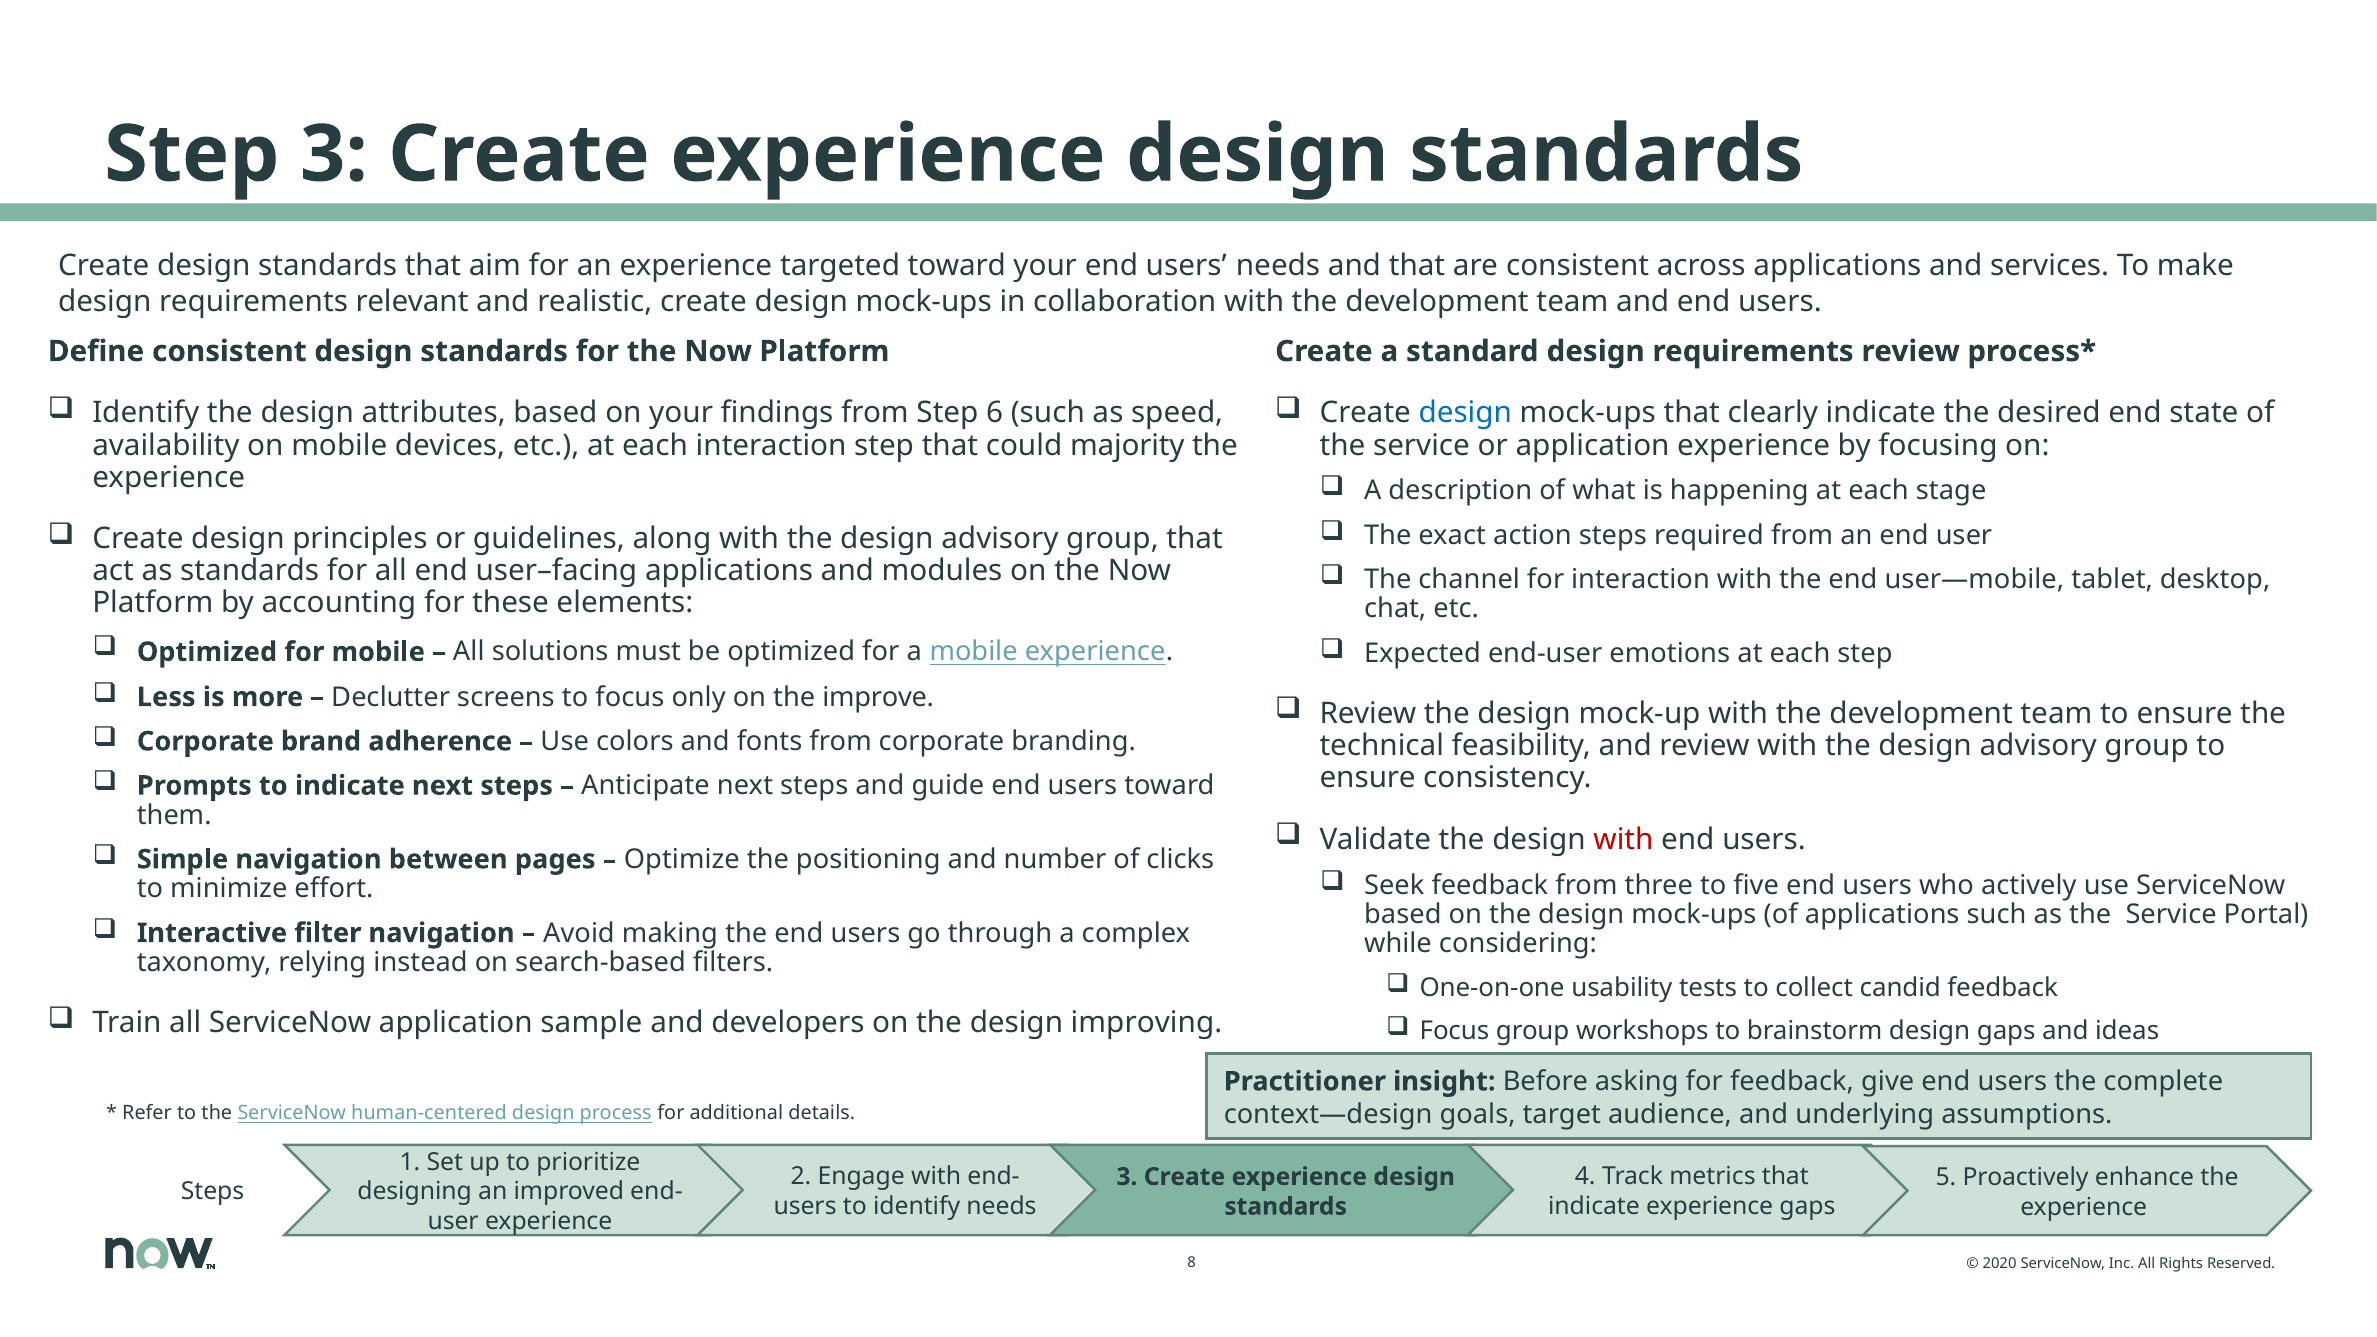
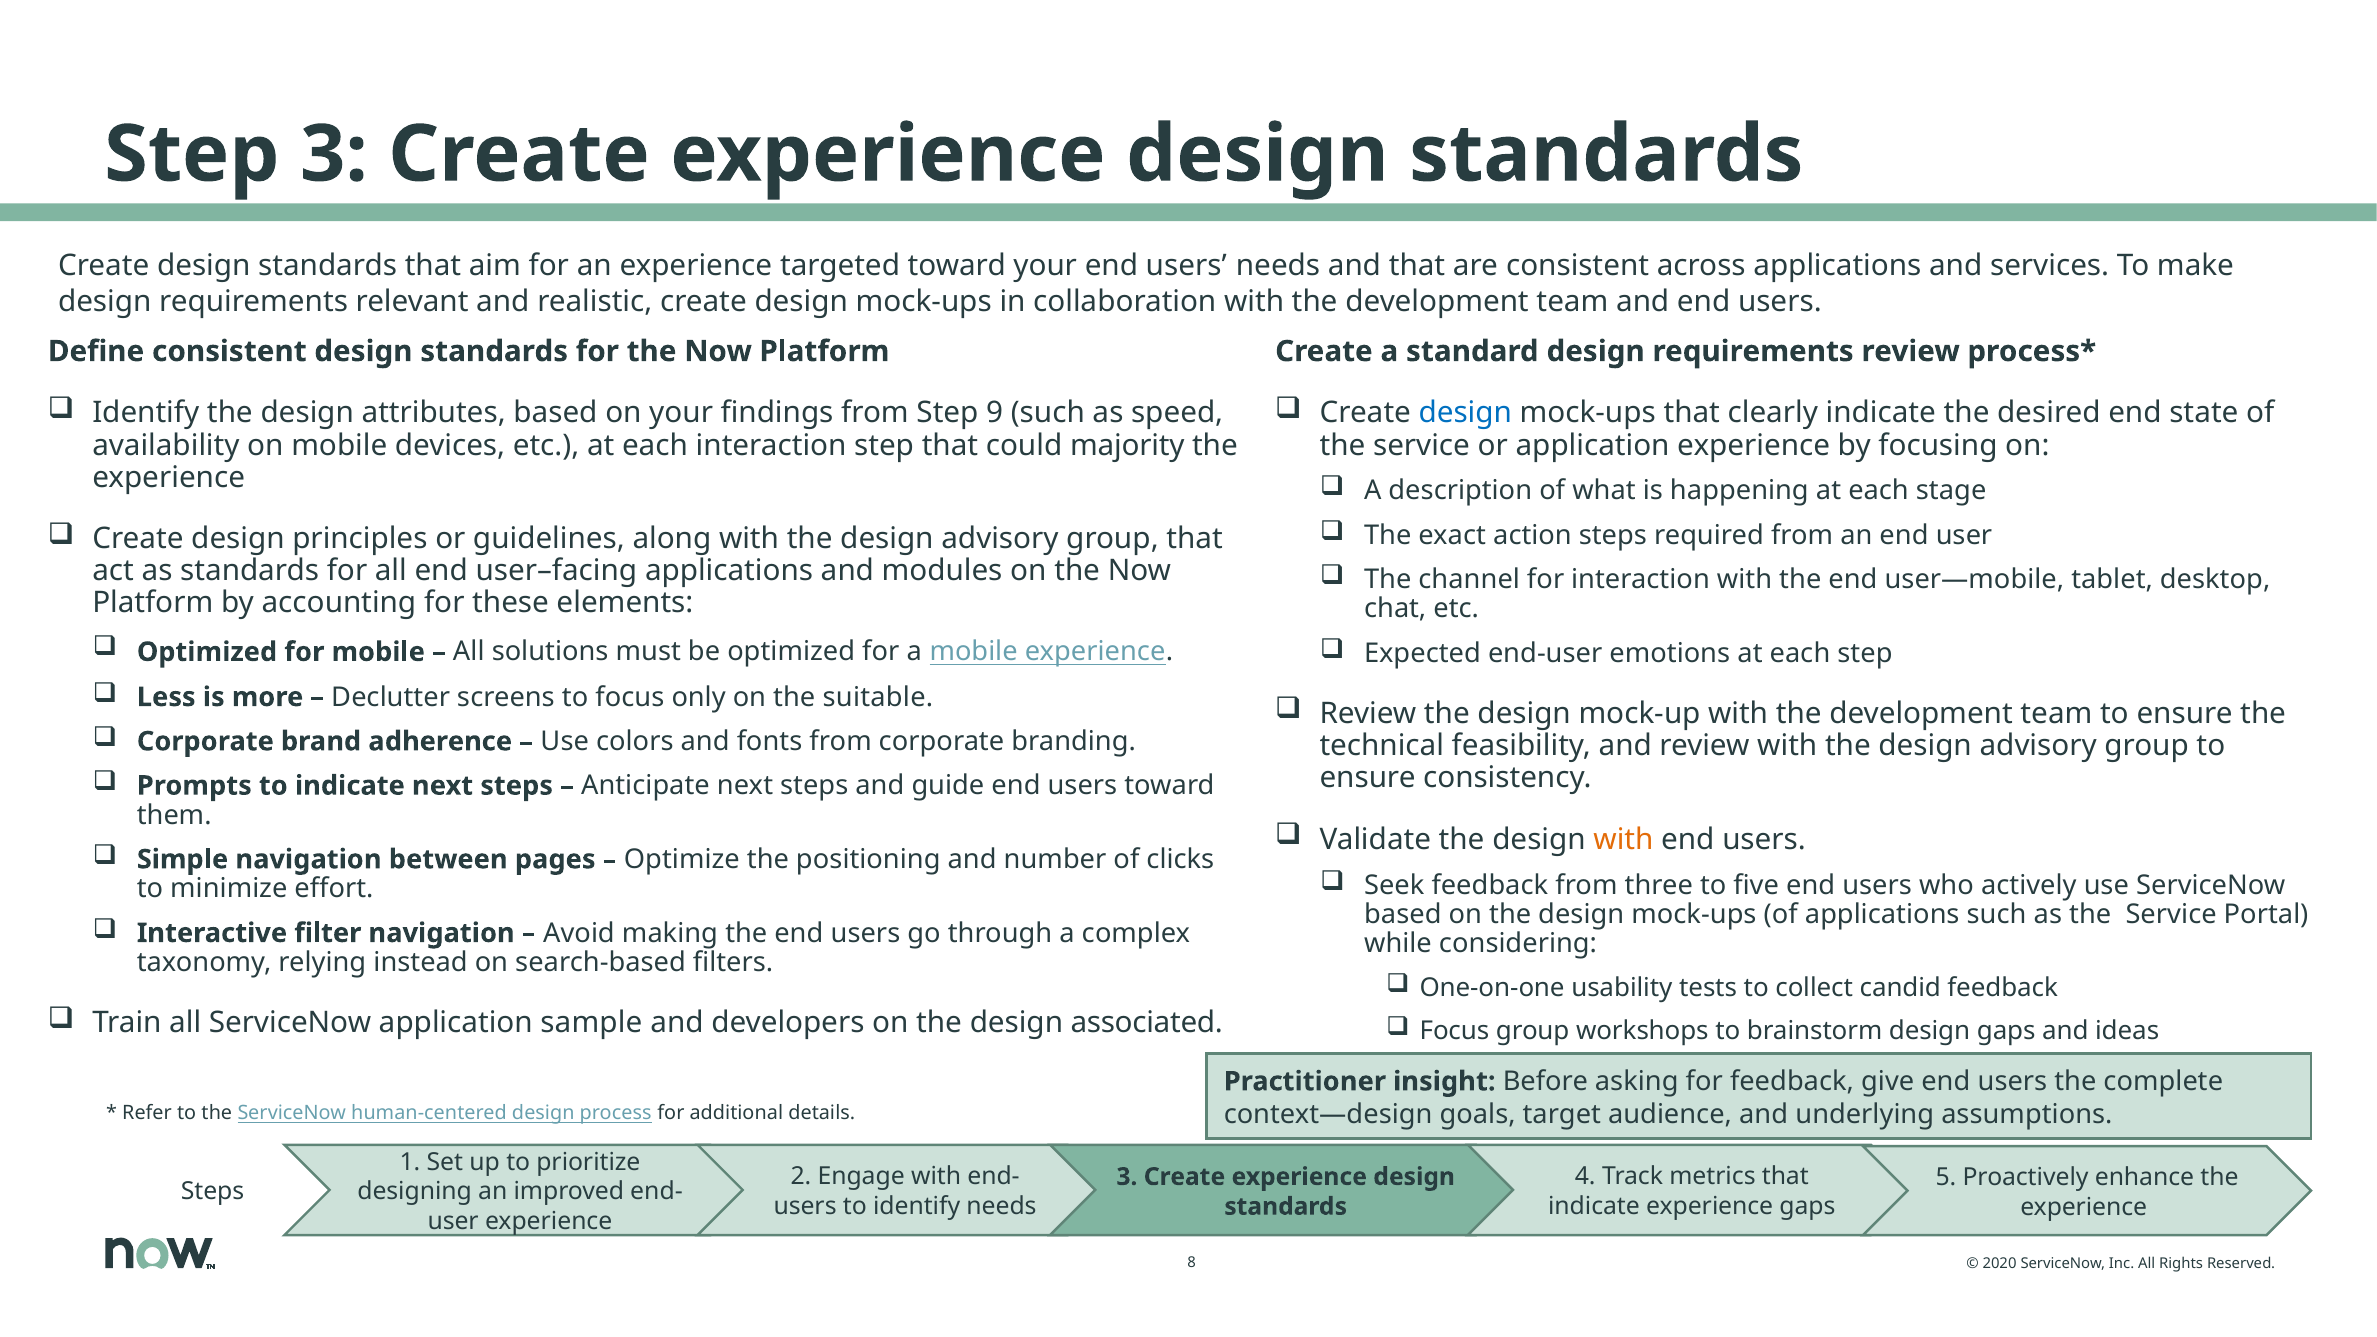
6: 6 -> 9
improve: improve -> suitable
with at (1623, 839) colour: red -> orange
improving: improving -> associated
